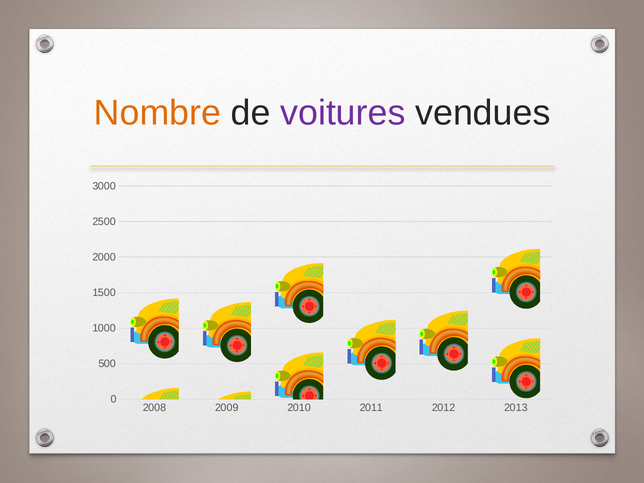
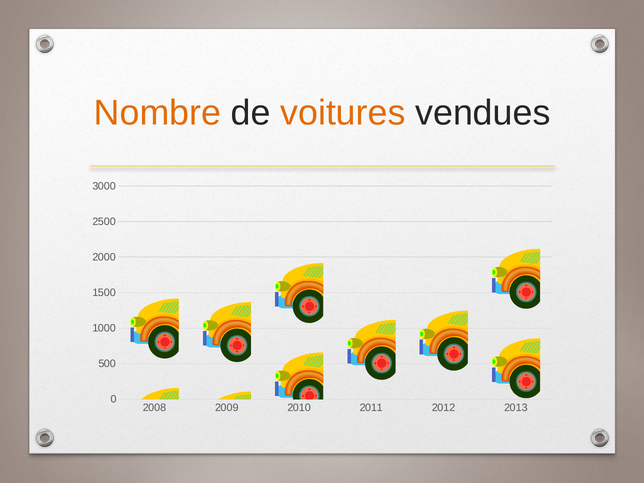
voitures colour: purple -> orange
